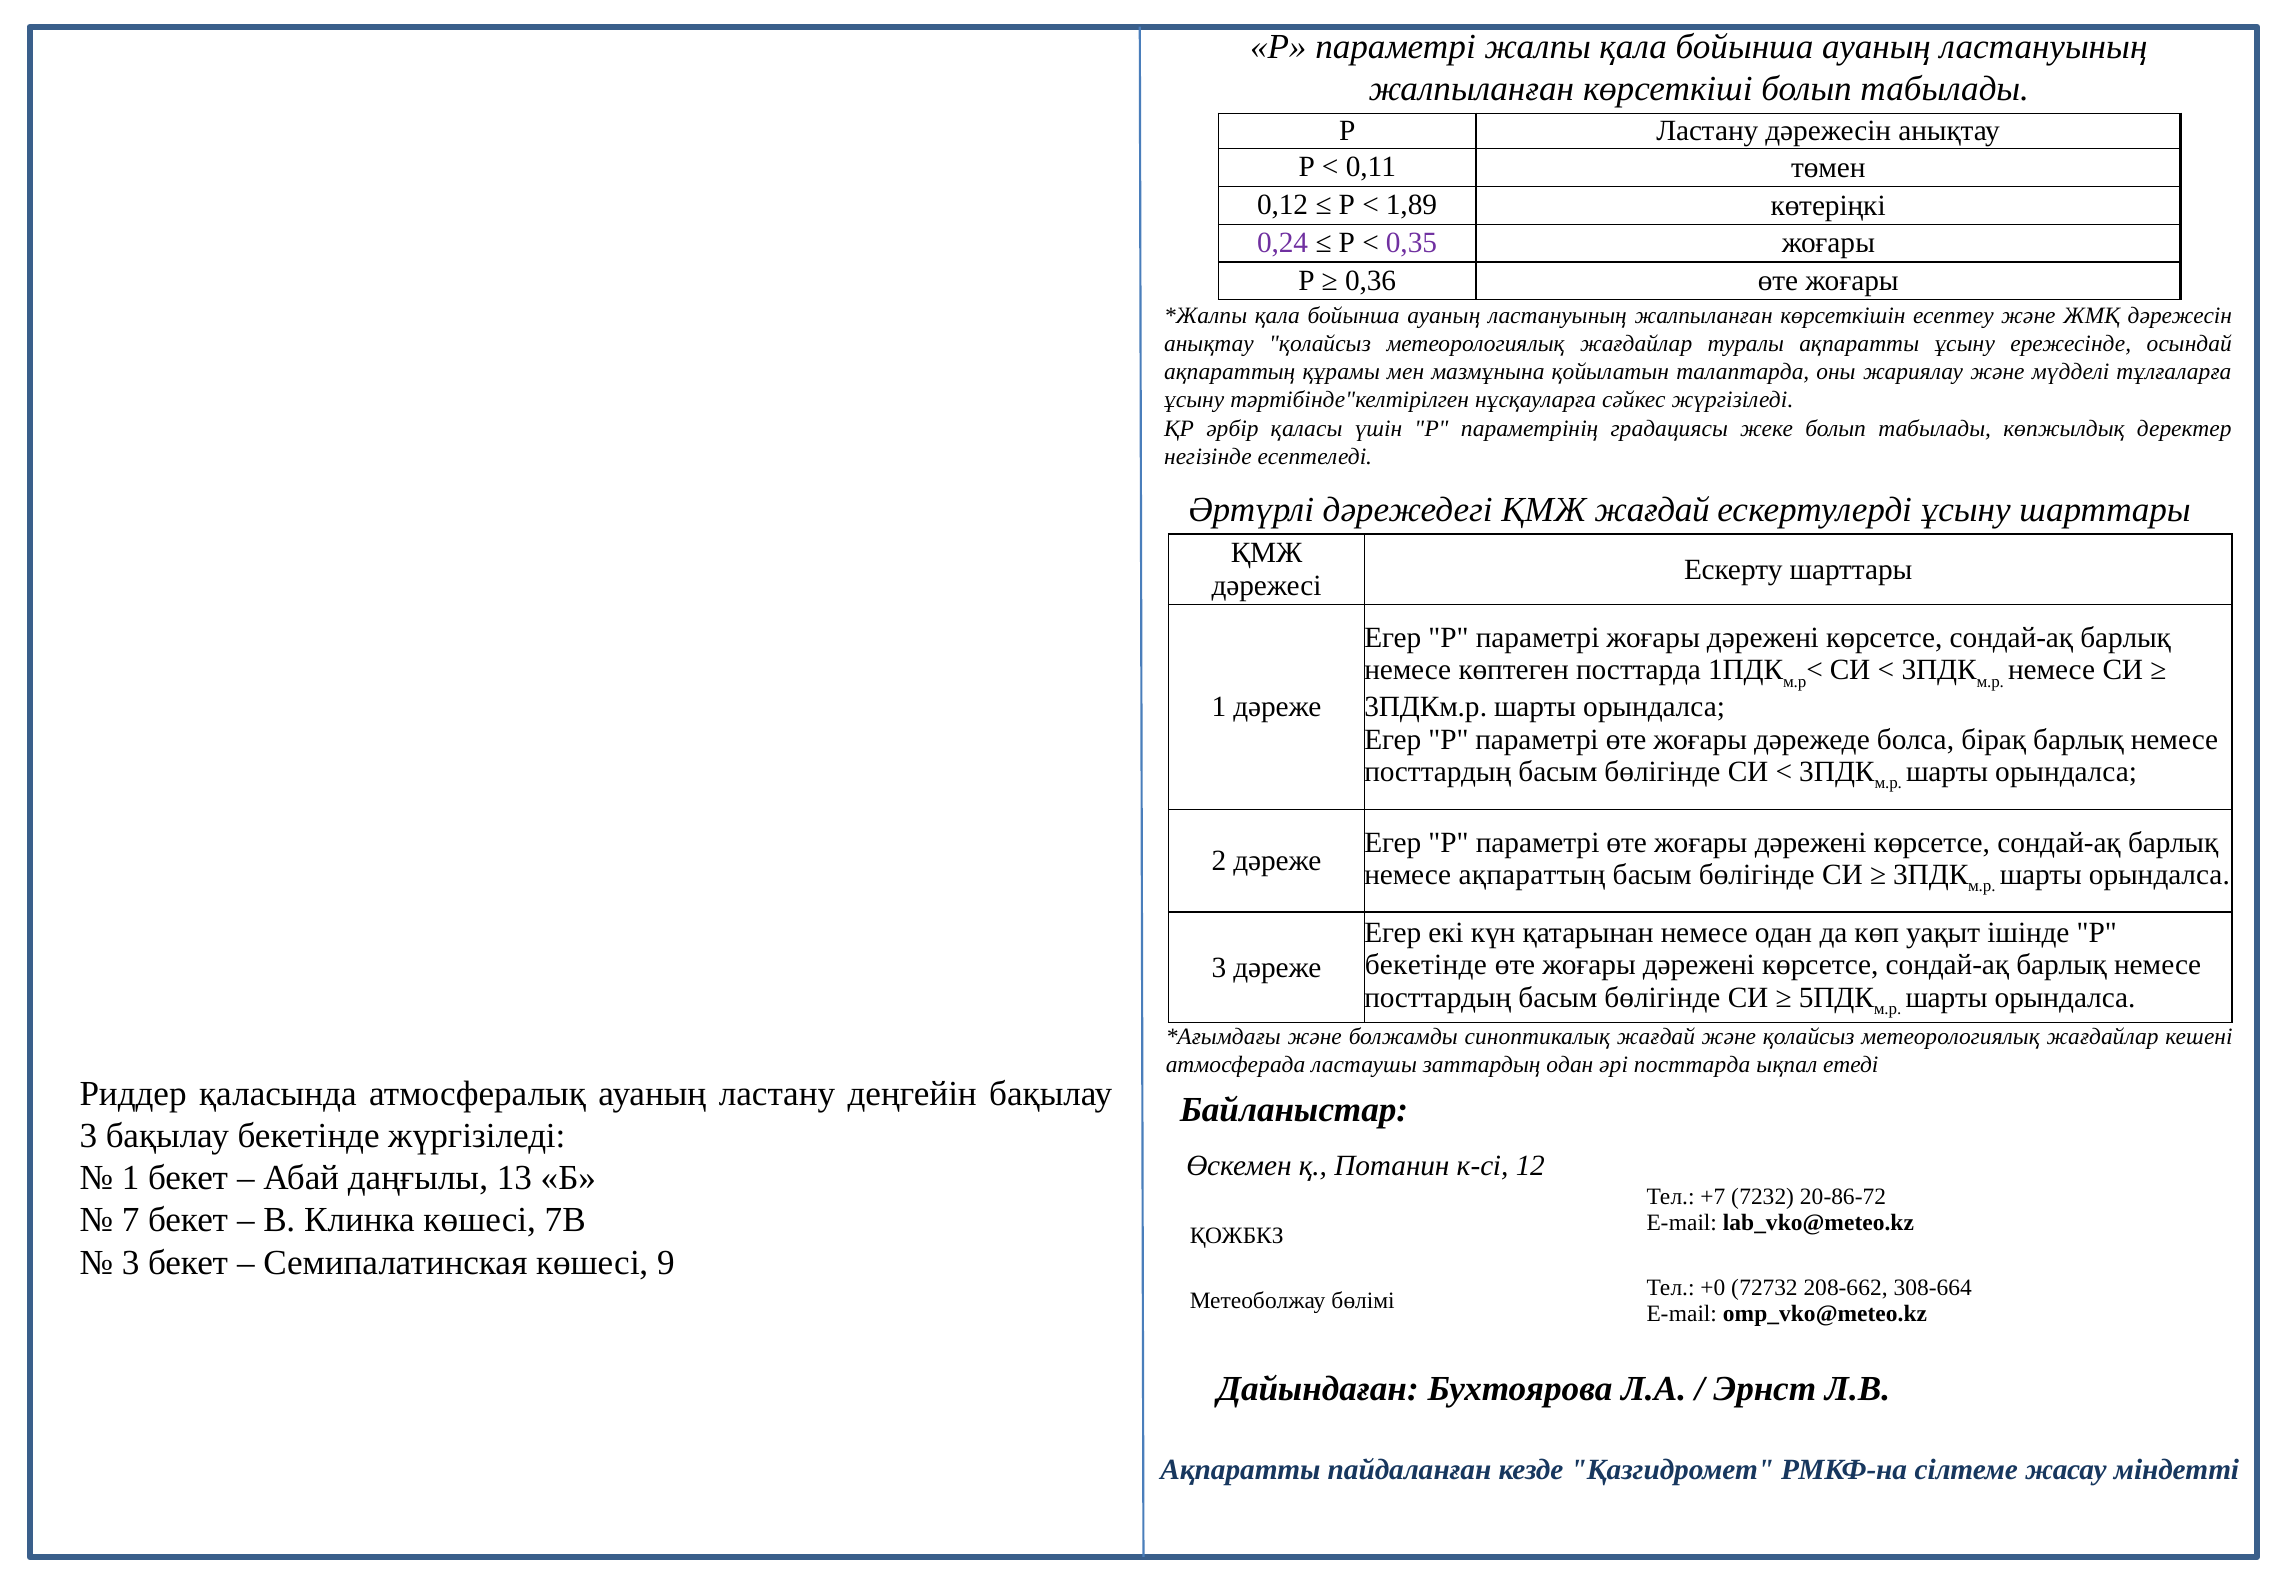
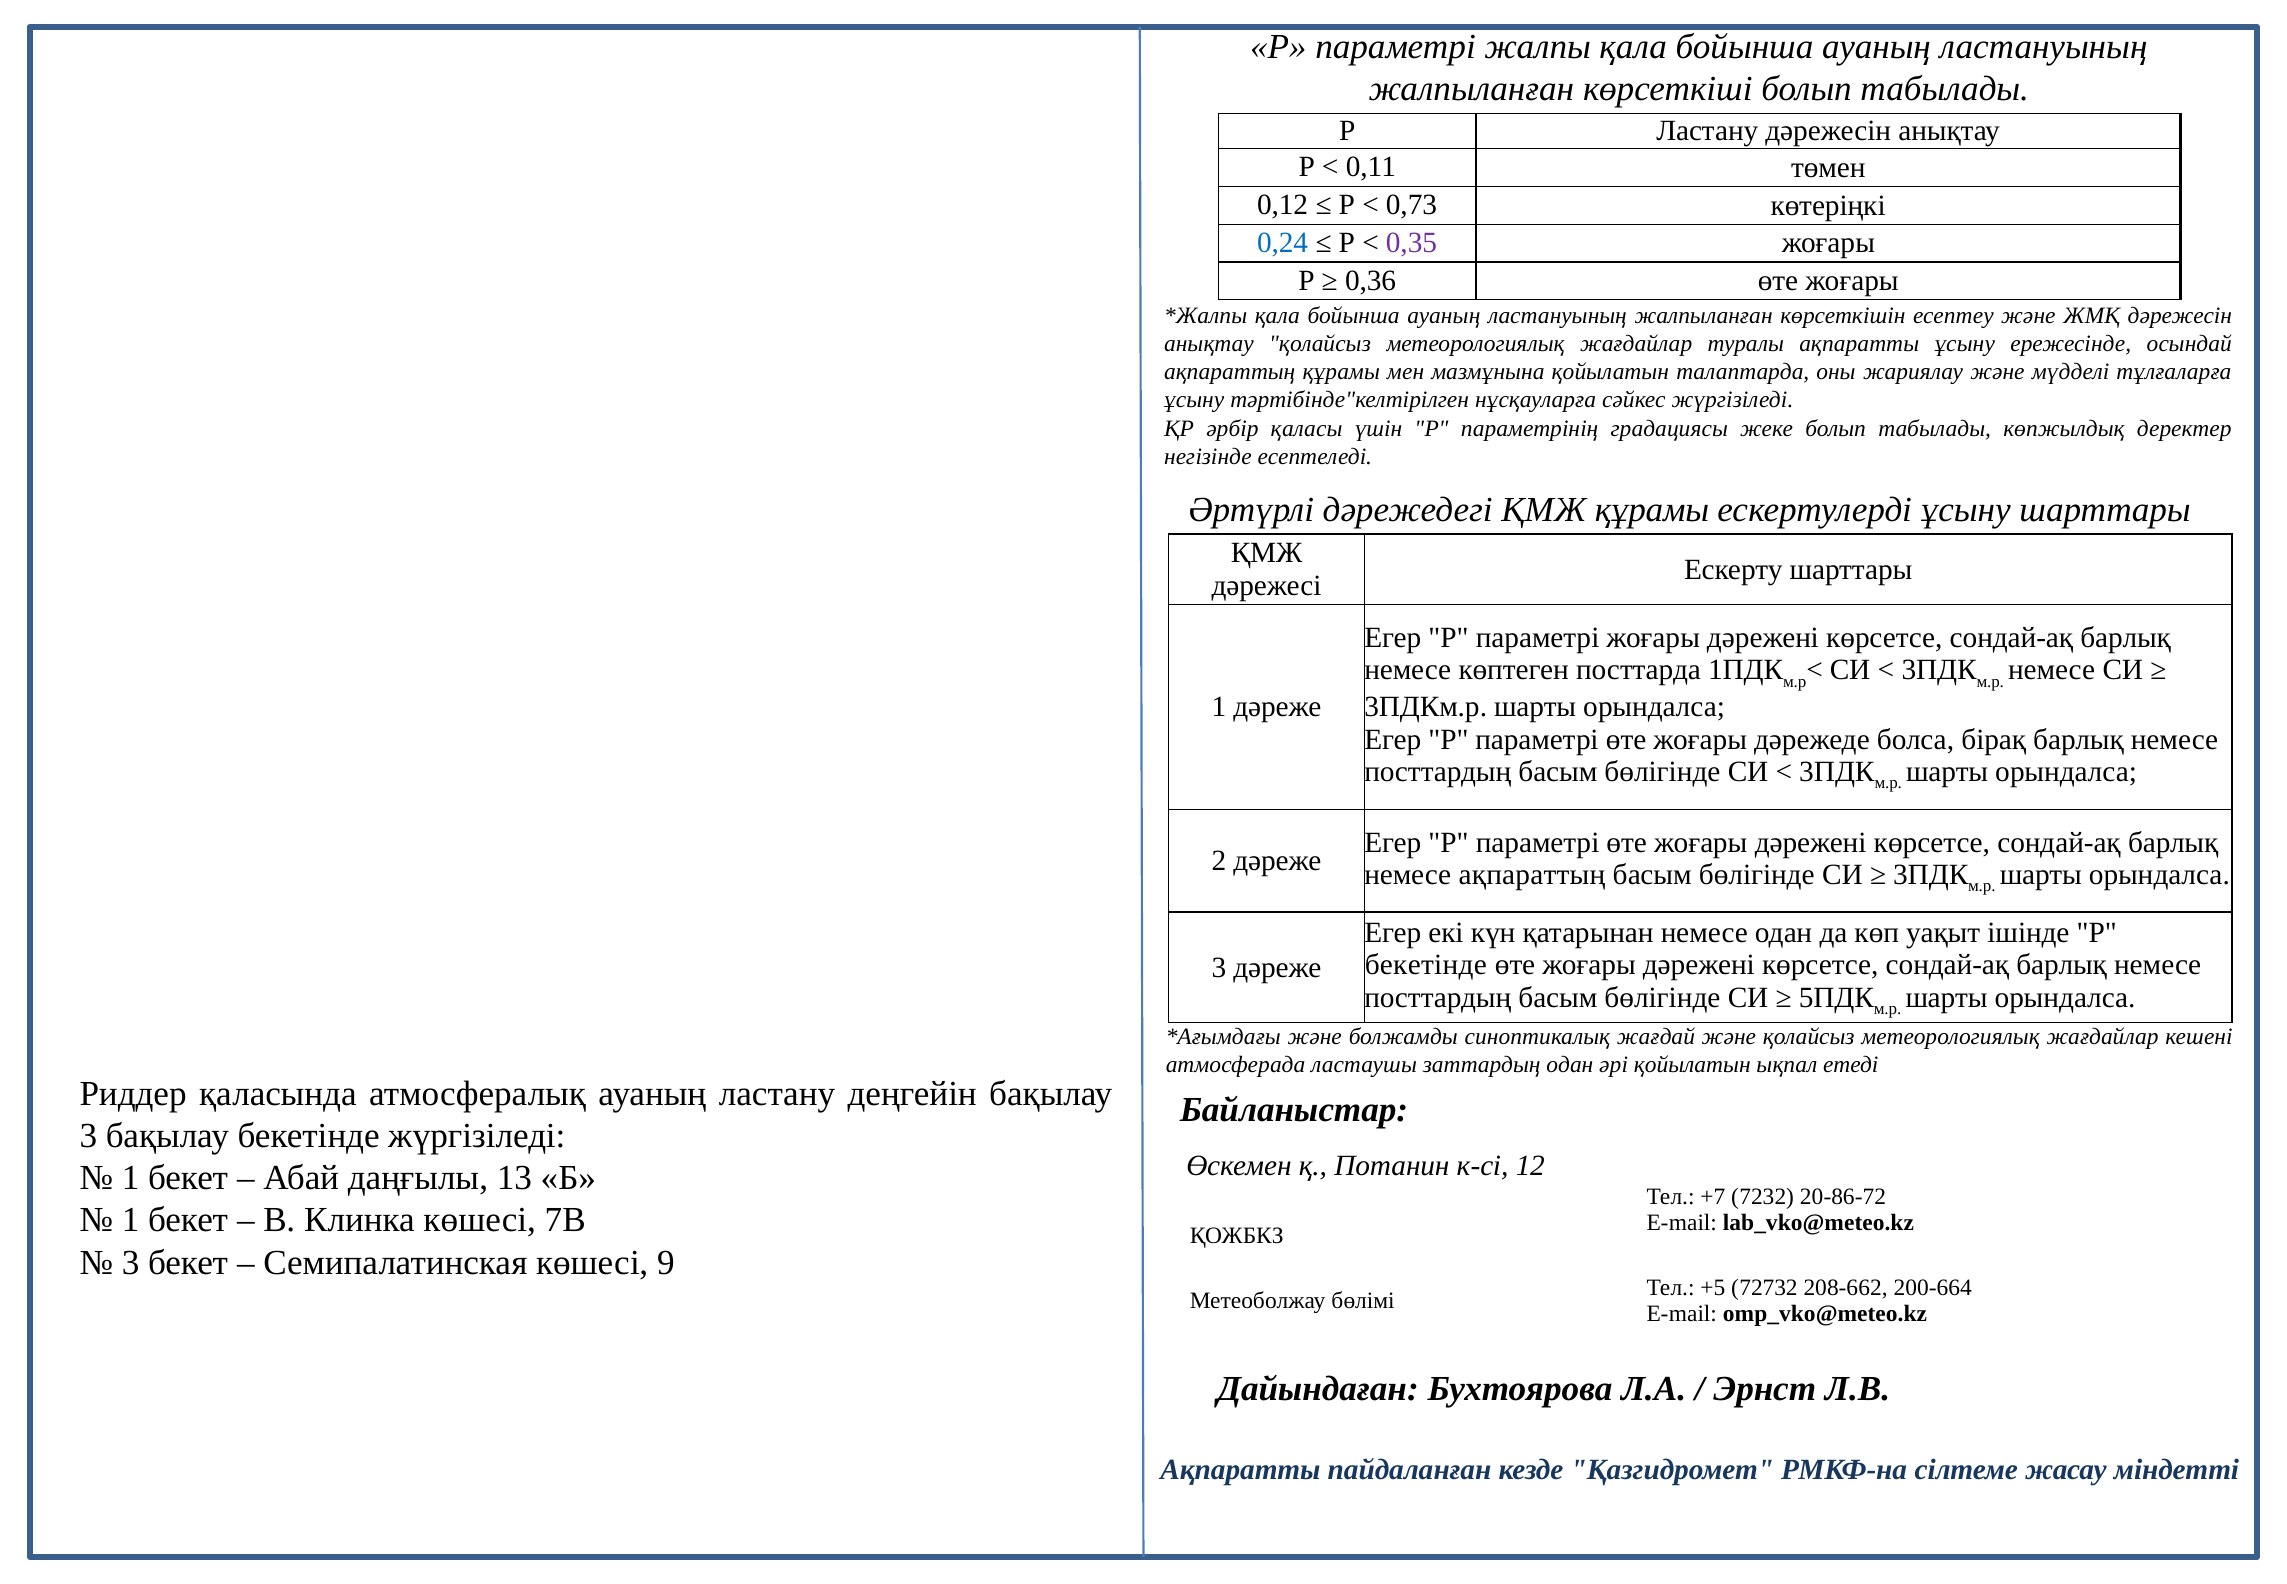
1,89: 1,89 -> 0,73
0,24 colour: purple -> blue
ҚМЖ жағдай: жағдай -> құрамы
әрі посттарда: посттарда -> қойылатын
7 at (131, 1220): 7 -> 1
+0: +0 -> +5
308-664: 308-664 -> 200-664
